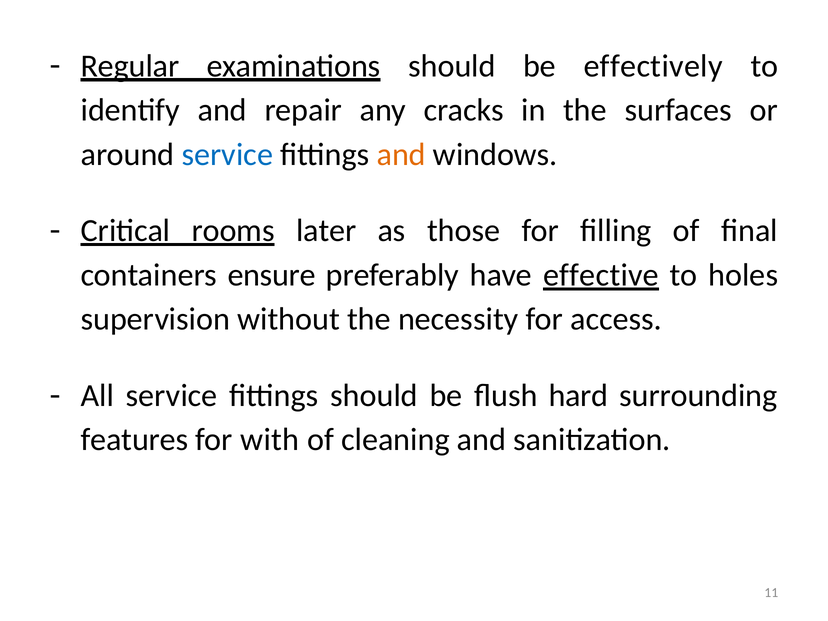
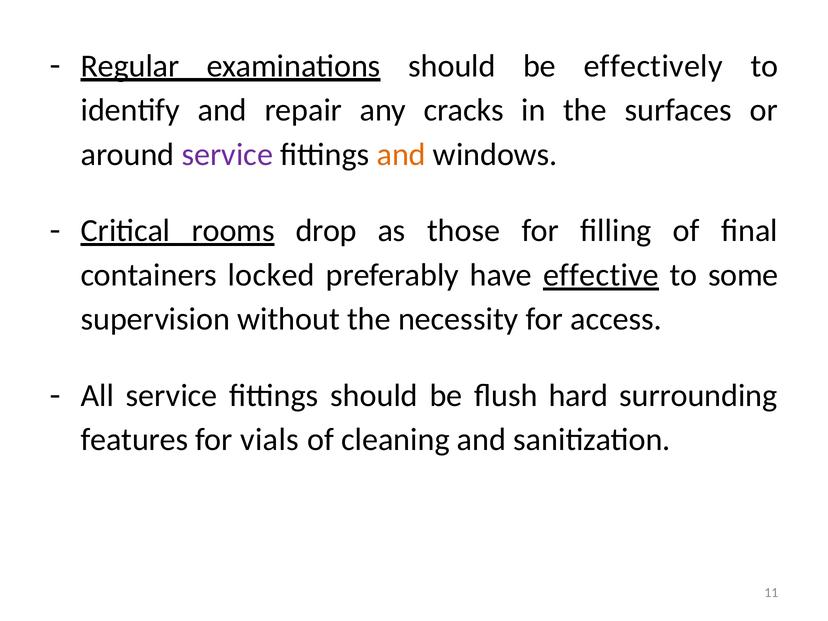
service at (227, 155) colour: blue -> purple
later: later -> drop
ensure: ensure -> locked
holes: holes -> some
with: with -> vials
